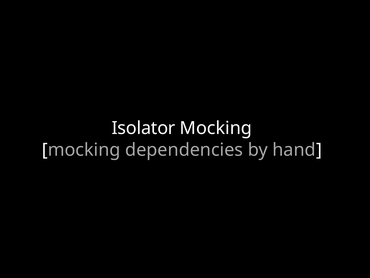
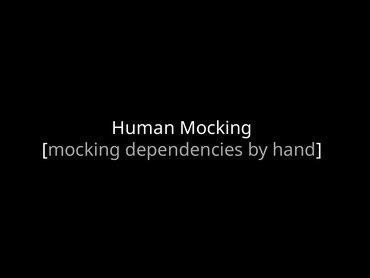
Isolator: Isolator -> Human
